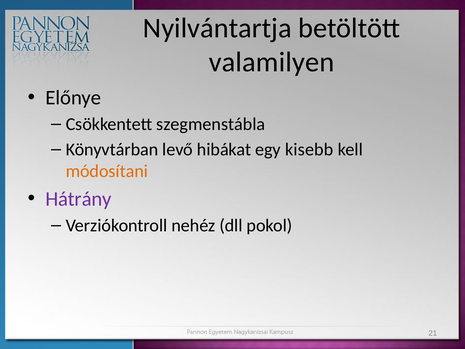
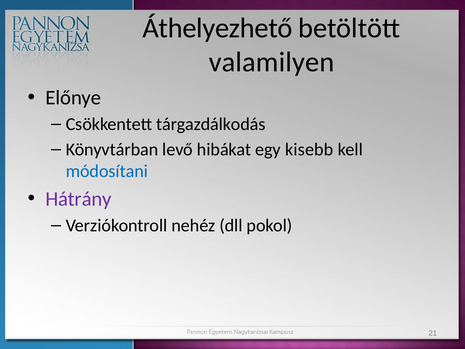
Nyilvántartja: Nyilvántartja -> Áthelyezhető
szegmenstábla: szegmenstábla -> tárgazdálkodás
módosítani colour: orange -> blue
